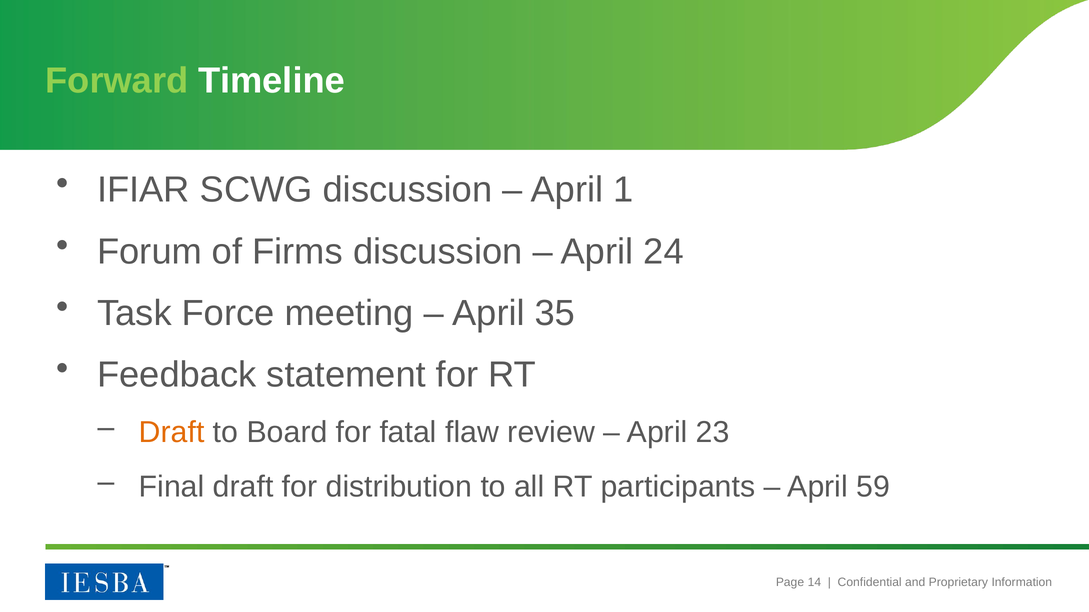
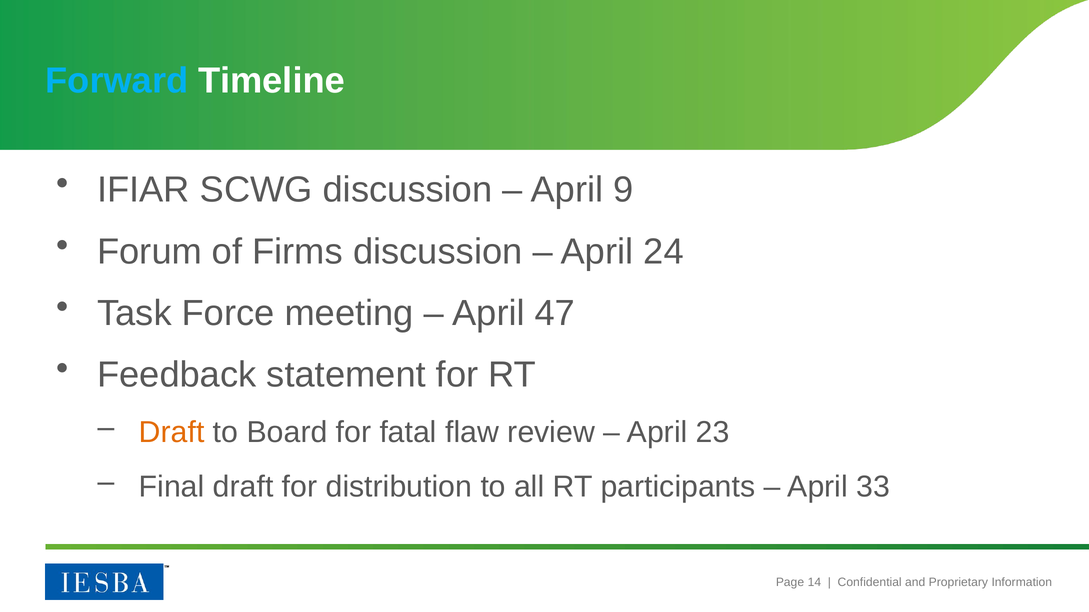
Forward colour: light green -> light blue
1: 1 -> 9
35: 35 -> 47
59: 59 -> 33
